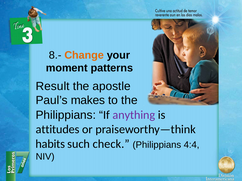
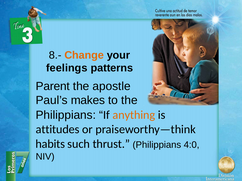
moment: moment -> feelings
Result: Result -> Parent
anything colour: purple -> orange
check: check -> thrust
4:4: 4:4 -> 4:0
